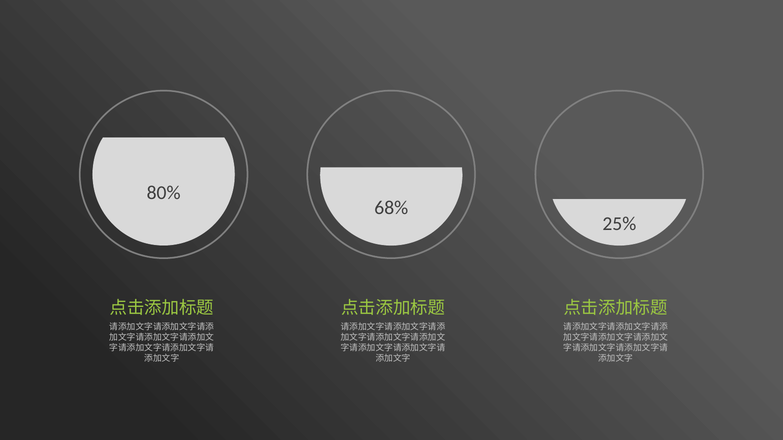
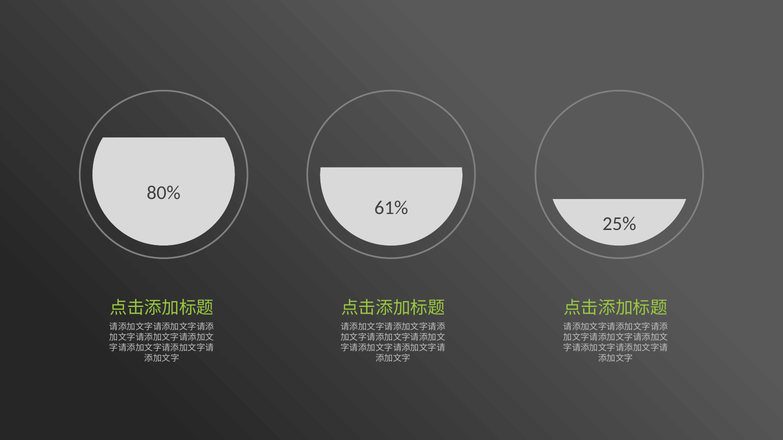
68%: 68% -> 61%
